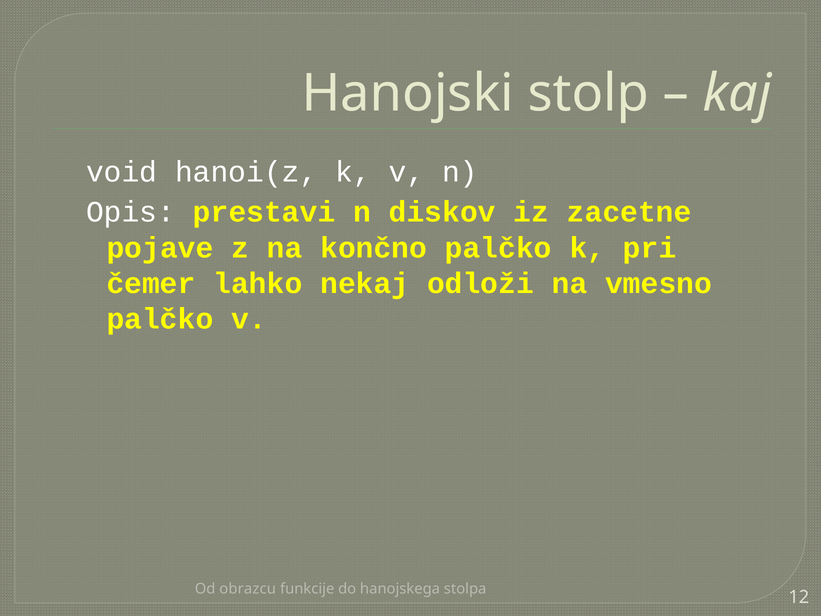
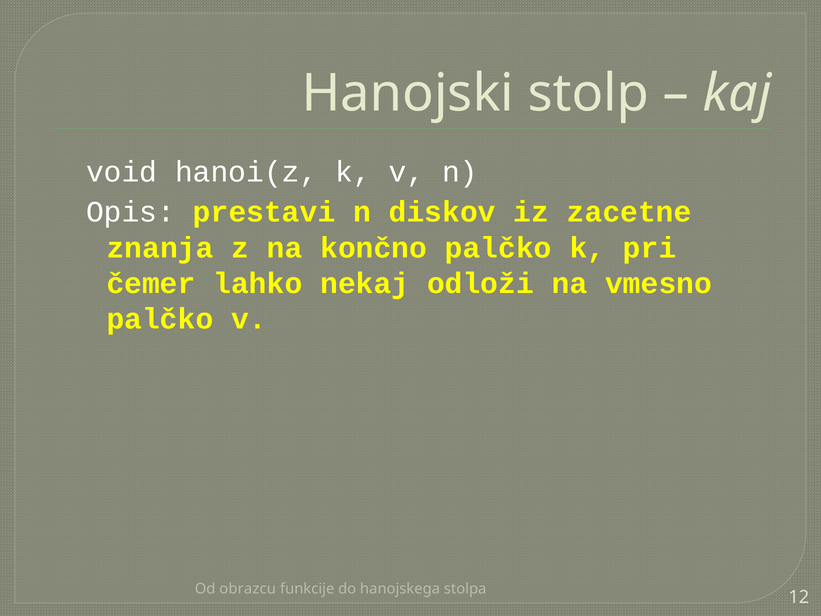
pojave: pojave -> znanja
